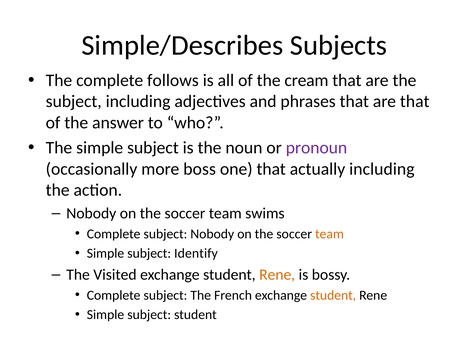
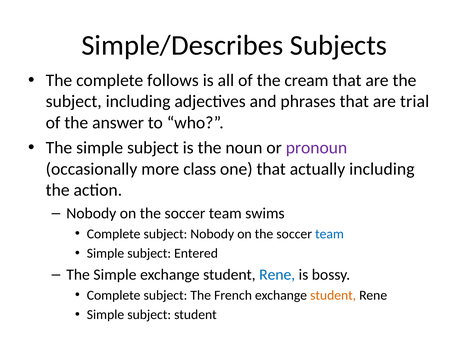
are that: that -> trial
boss: boss -> class
team at (329, 234) colour: orange -> blue
Identify: Identify -> Entered
Visited at (115, 275): Visited -> Simple
Rene at (277, 275) colour: orange -> blue
